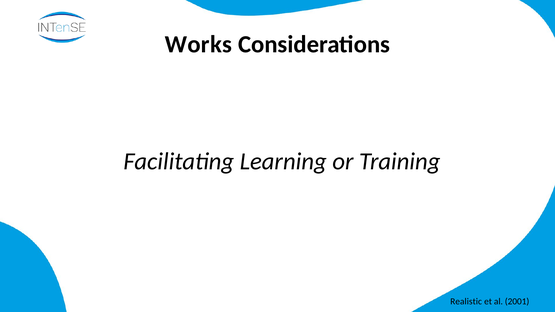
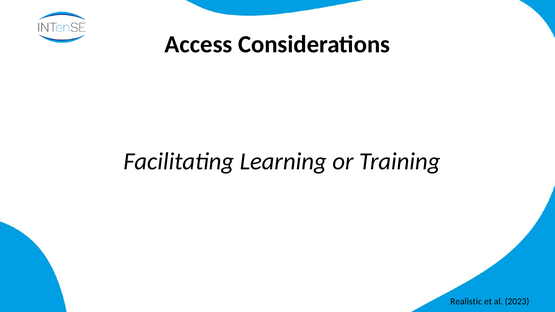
Works: Works -> Access
2001: 2001 -> 2023
